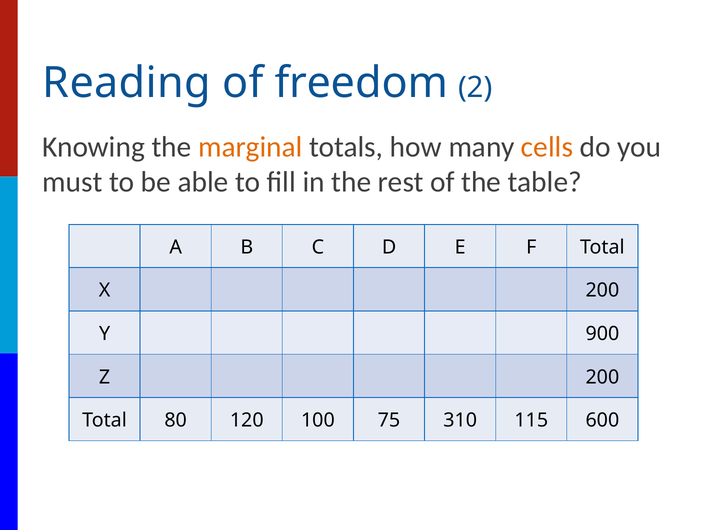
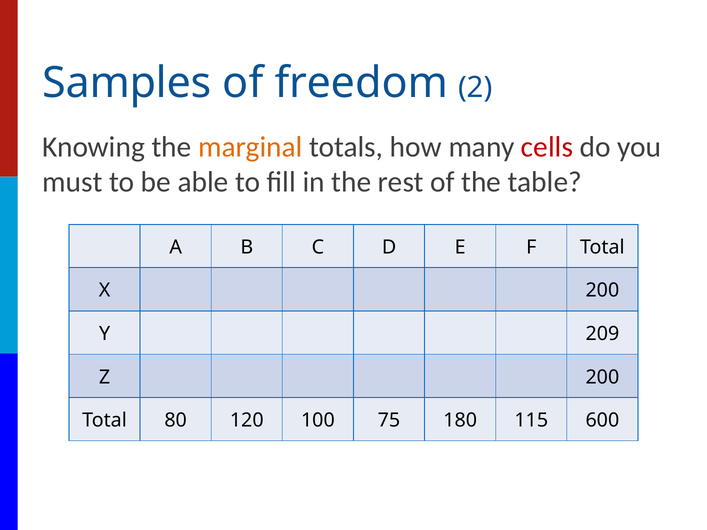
Reading: Reading -> Samples
cells colour: orange -> red
900: 900 -> 209
310: 310 -> 180
